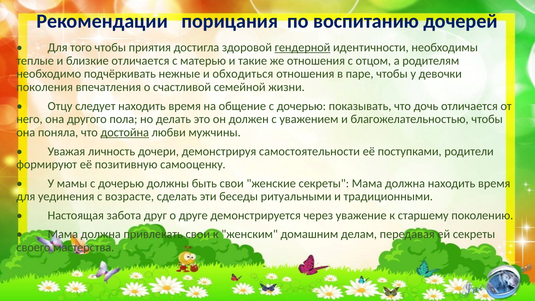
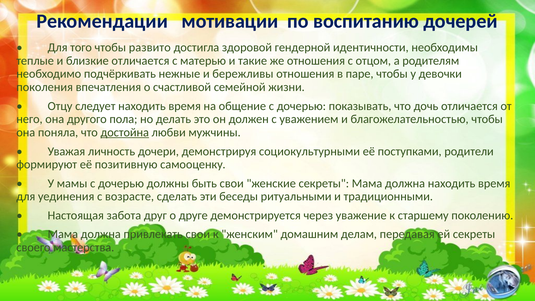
порицания: порицания -> мотивации
приятия: приятия -> развито
гендерной underline: present -> none
обходиться: обходиться -> бережливы
самостоятельности: самостоятельности -> социокультурными
